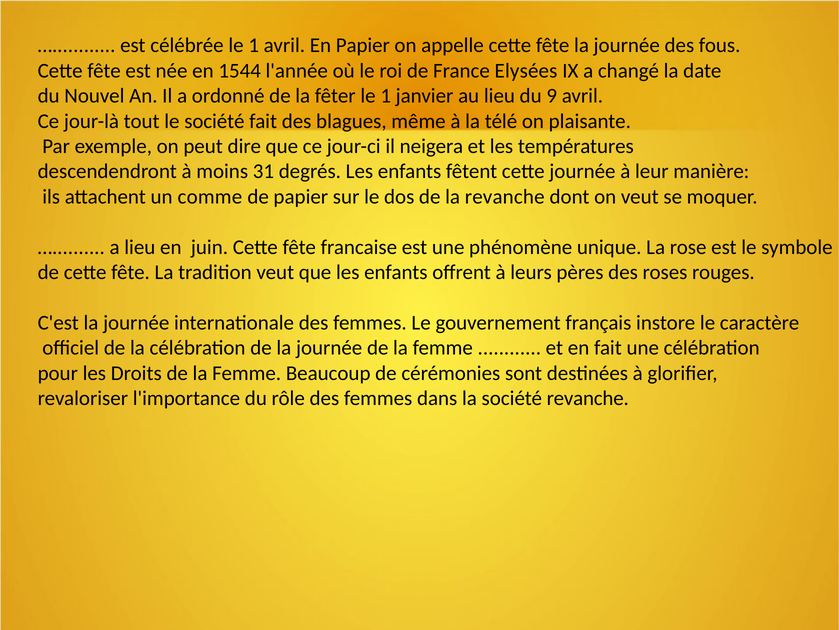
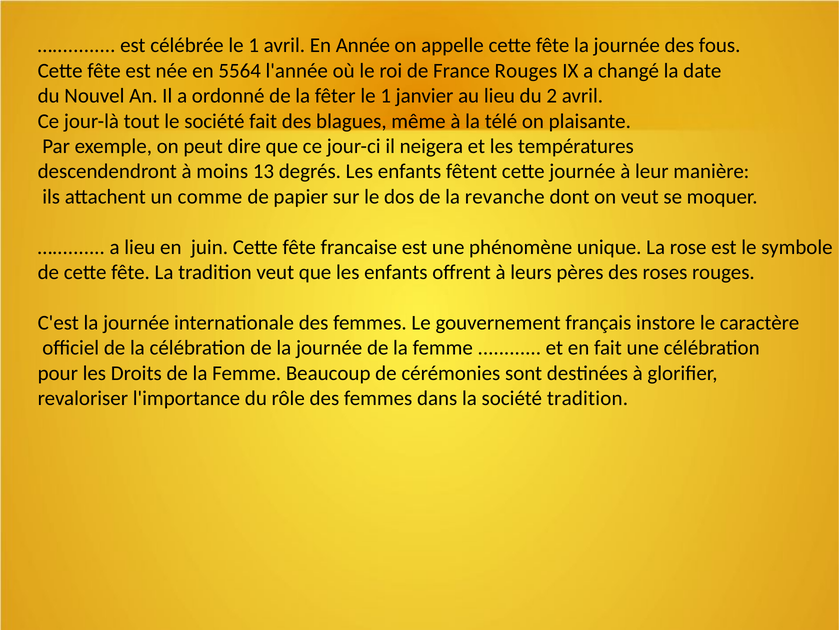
En Papier: Papier -> Année
1544: 1544 -> 5564
France Elysées: Elysées -> Rouges
9: 9 -> 2
31: 31 -> 13
société revanche: revanche -> tradition
